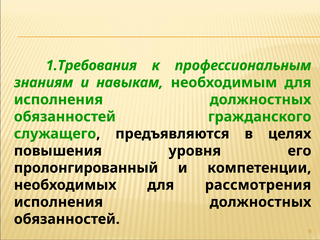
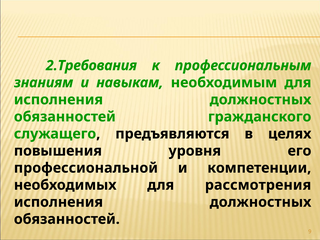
1.Требования: 1.Требования -> 2.Требования
пролонгированный: пролонгированный -> профессиональной
